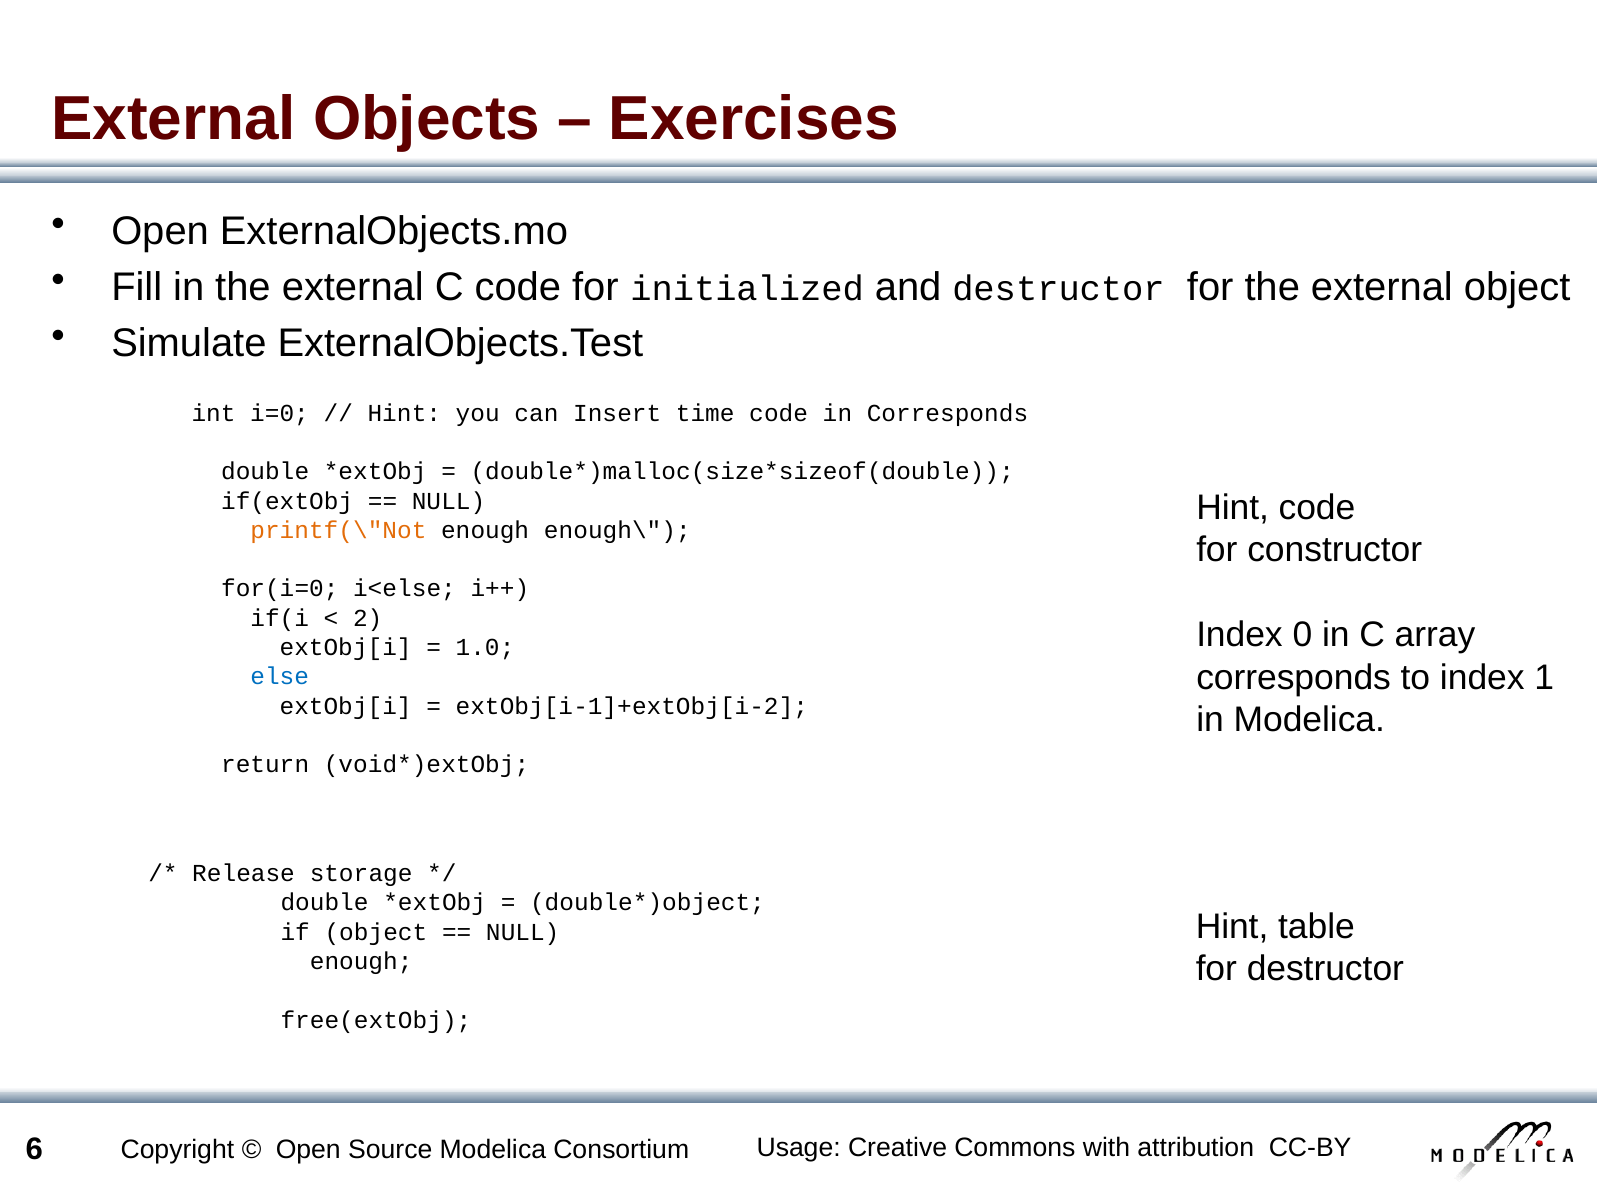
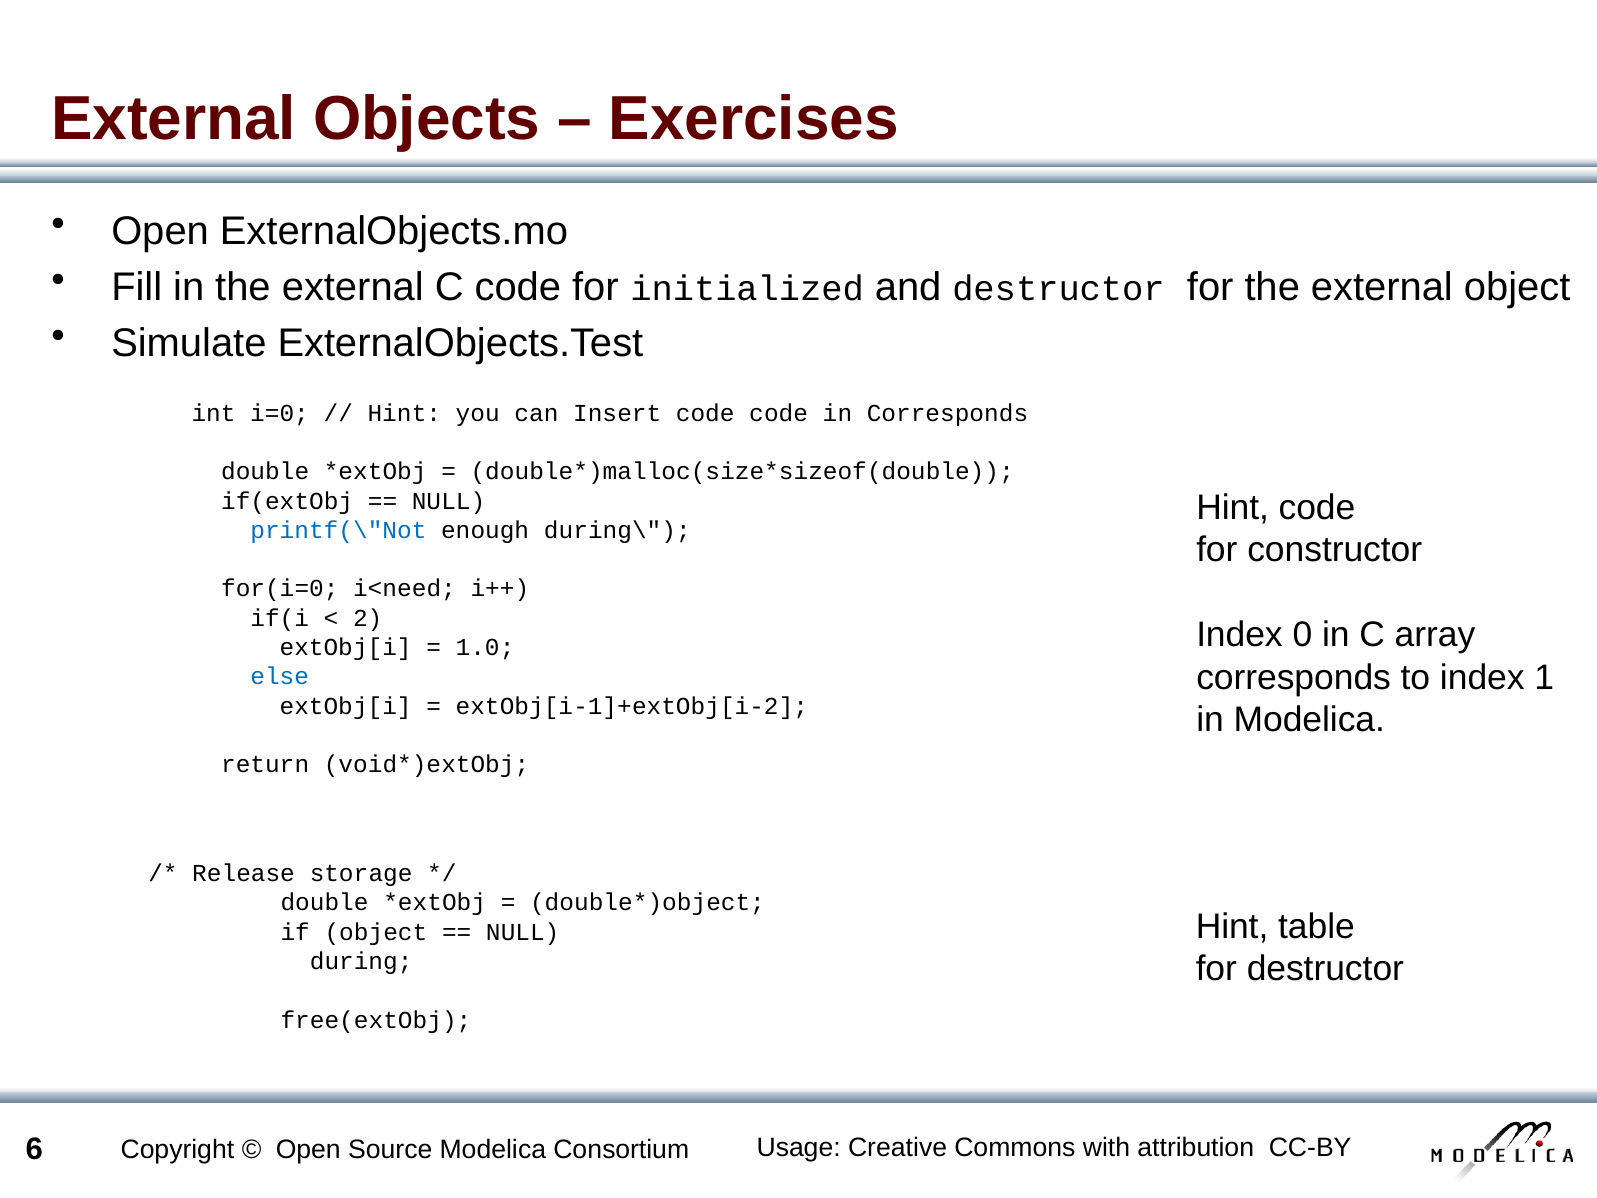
Insert time: time -> code
printf(\"Not colour: orange -> blue
enough\: enough\ -> during\
i<else: i<else -> i<need
enough at (361, 961): enough -> during
